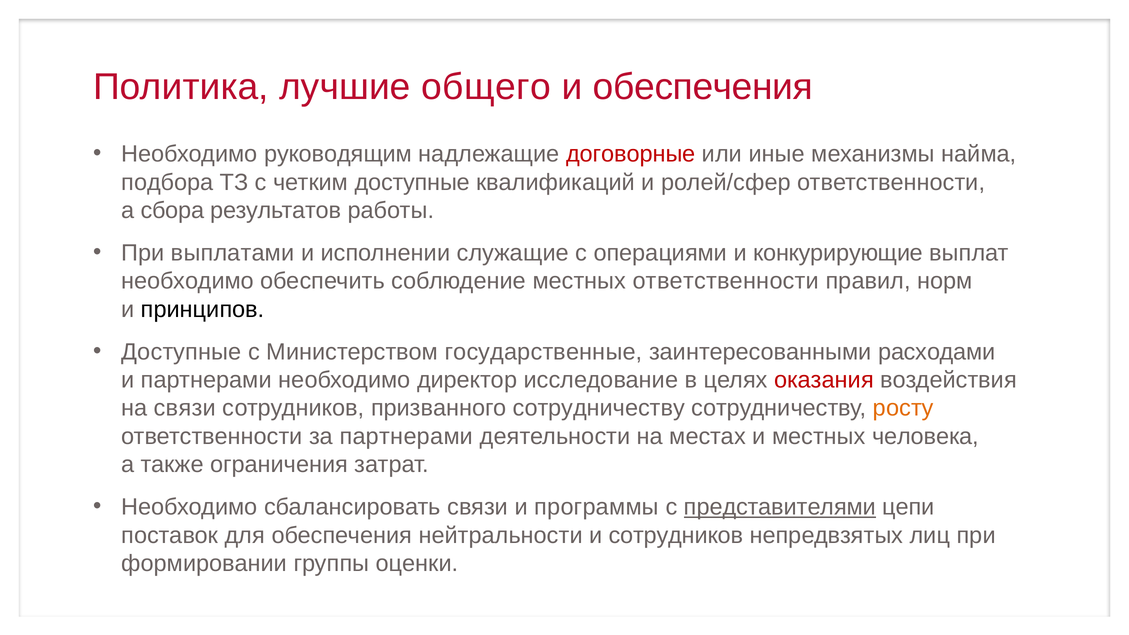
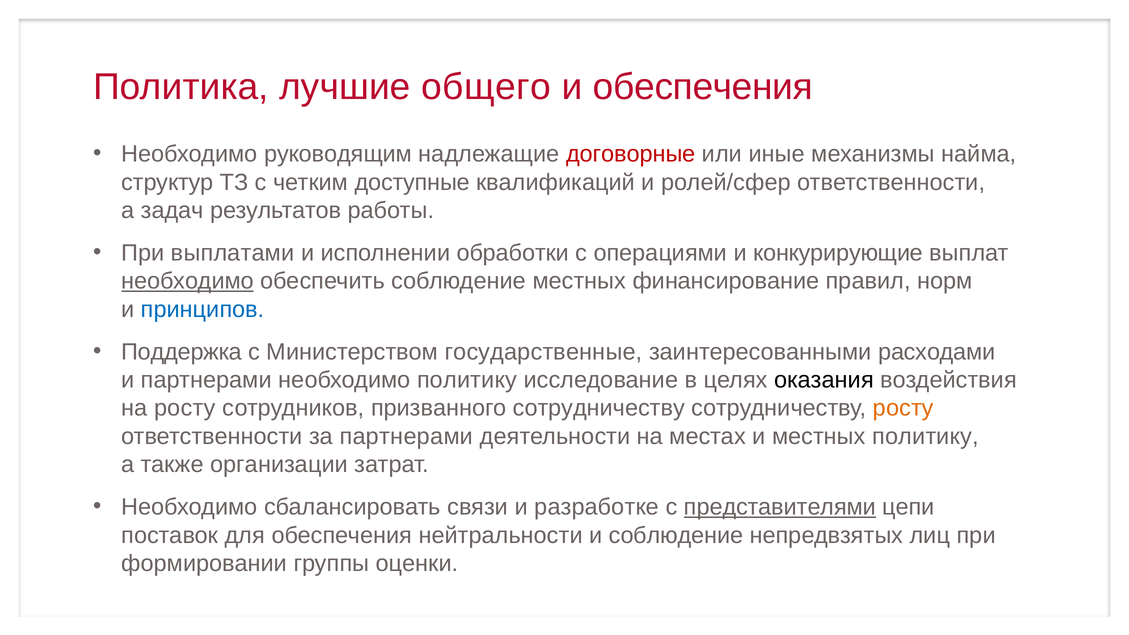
подбора: подбора -> структур
сбора: сбора -> задач
служащие: служащие -> обработки
необходимо at (188, 281) underline: none -> present
местных ответственности: ответственности -> финансирование
принципов colour: black -> blue
Доступные at (181, 352): Доступные -> Поддержка
необходимо директор: директор -> политику
оказания colour: red -> black
на связи: связи -> росту
местных человека: человека -> политику
ограничения: ограничения -> организации
программы: программы -> разработке
и сотрудников: сотрудников -> соблюдение
